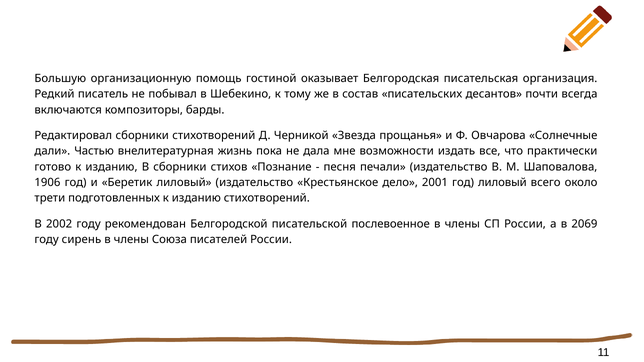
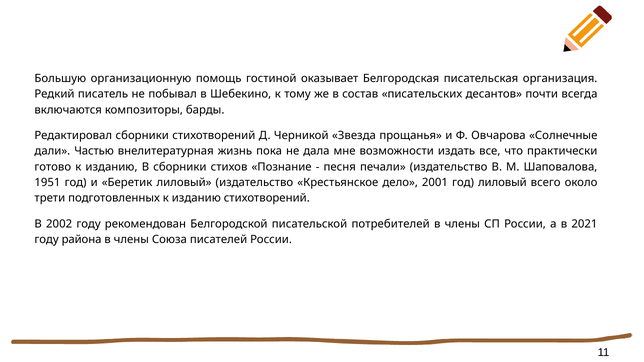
1906: 1906 -> 1951
послевоенное: послевоенное -> потребителей
2069: 2069 -> 2021
сирень: сирень -> района
